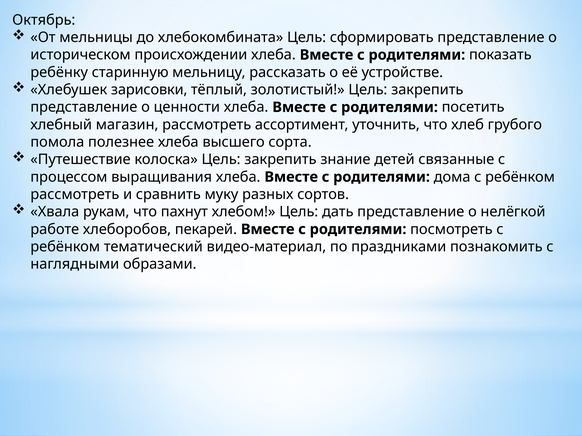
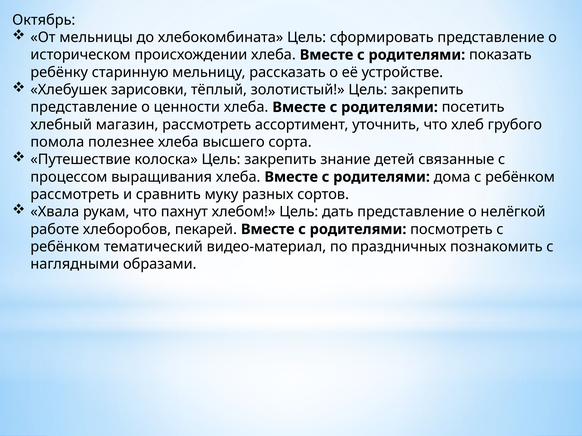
праздниками: праздниками -> праздничных
